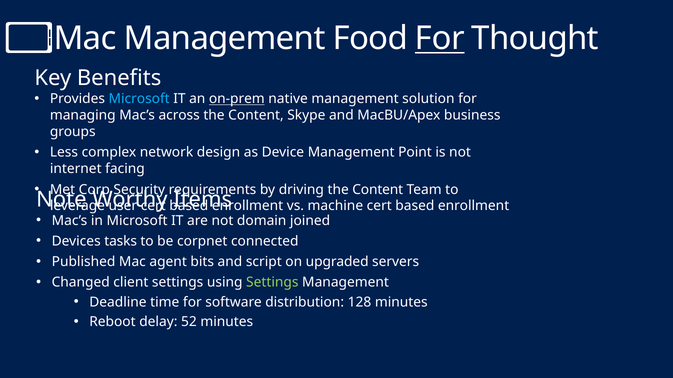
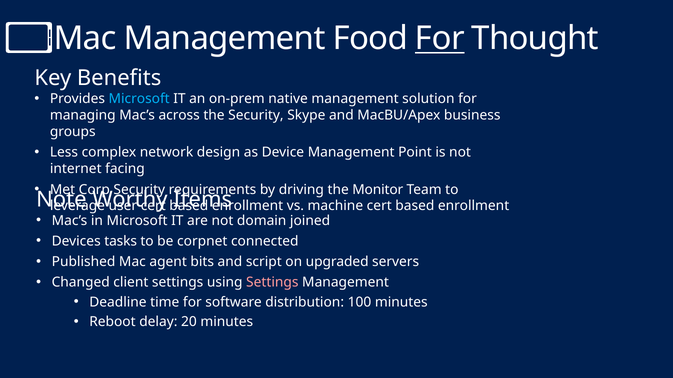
on-prem underline: present -> none
across the Content: Content -> Security
driving the Content: Content -> Monitor
Settings at (272, 283) colour: light green -> pink
128: 128 -> 100
52: 52 -> 20
